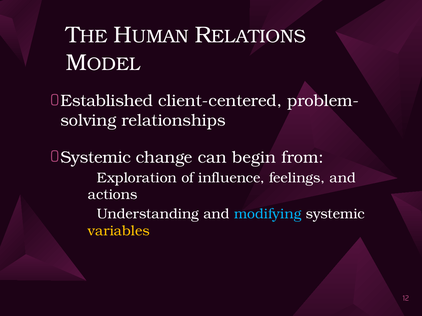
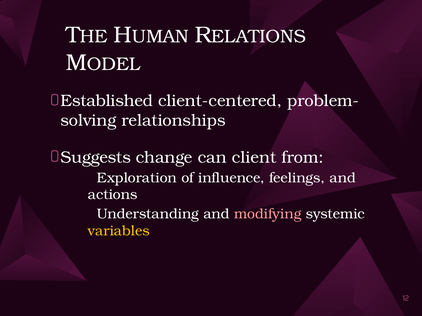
Systemic at (96, 158): Systemic -> Suggests
begin: begin -> client
modifying colour: light blue -> pink
